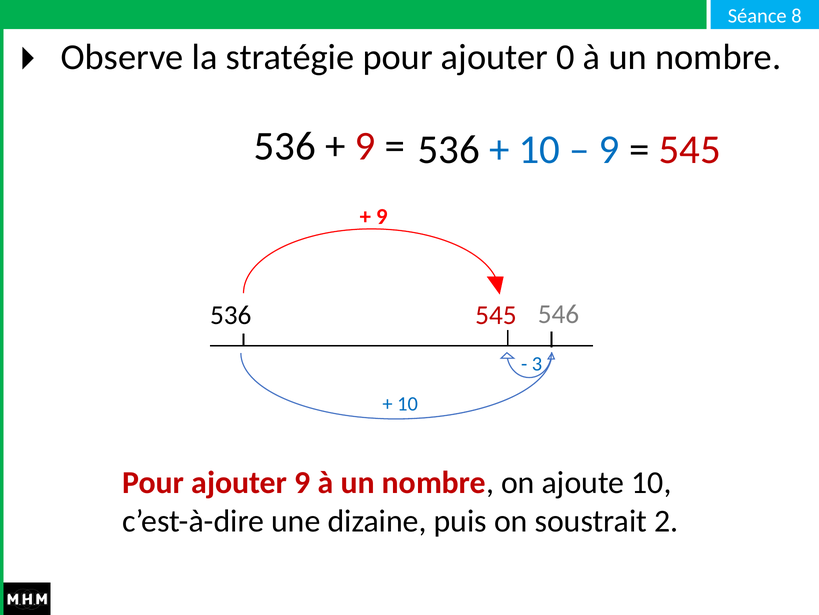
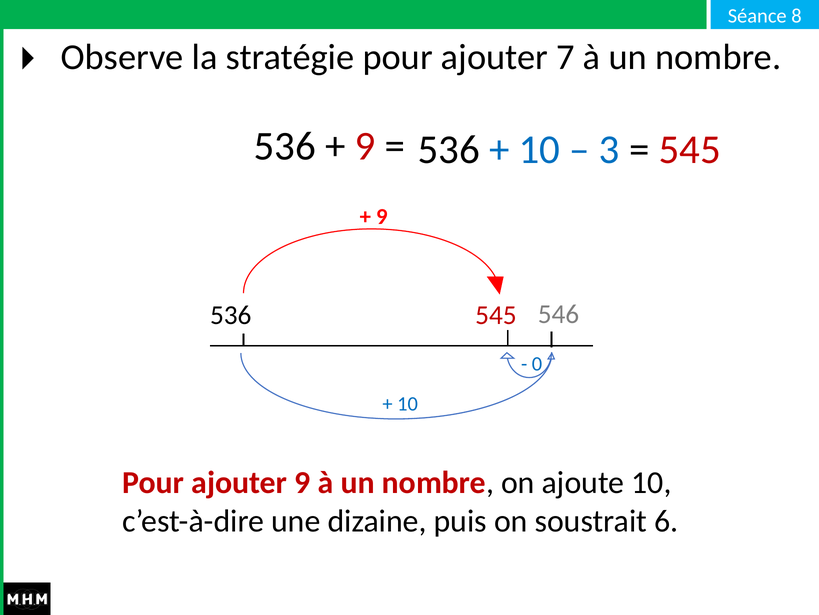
0: 0 -> 7
9 at (609, 150): 9 -> 3
3: 3 -> 0
2: 2 -> 6
